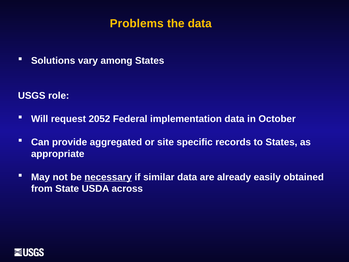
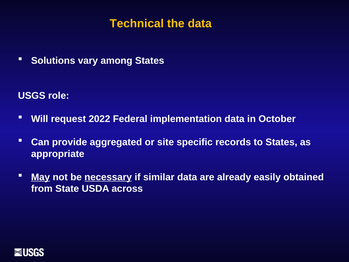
Problems: Problems -> Technical
2052: 2052 -> 2022
May underline: none -> present
